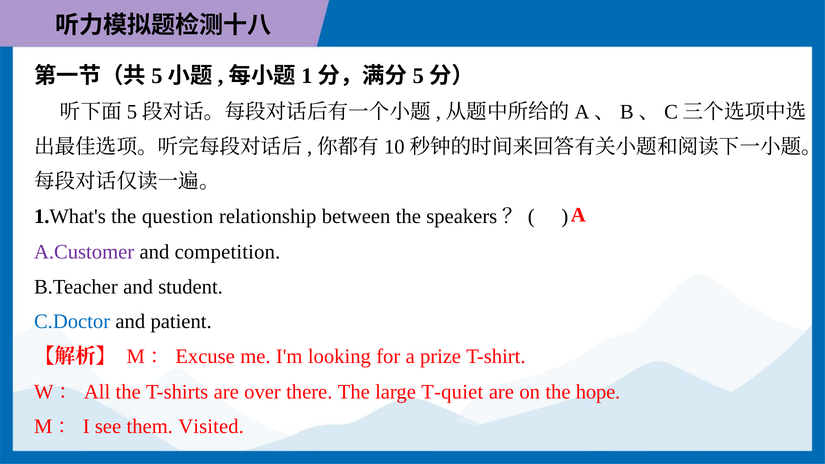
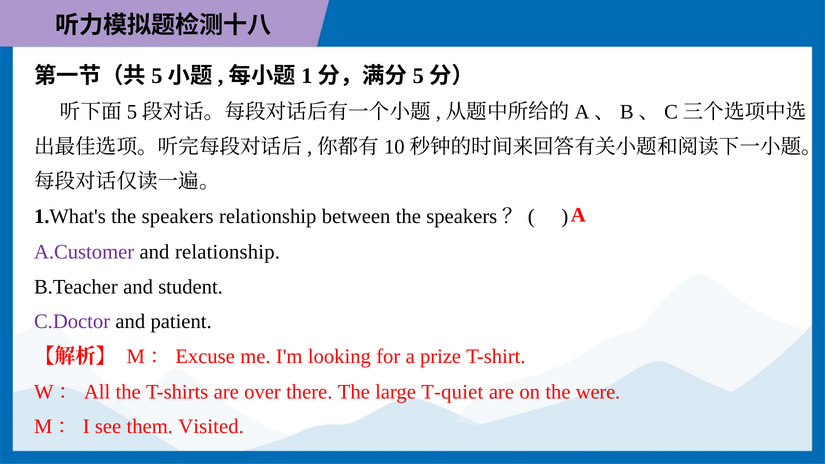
question: question -> speakers
and competition: competition -> relationship
C.Doctor colour: blue -> purple
hope: hope -> were
